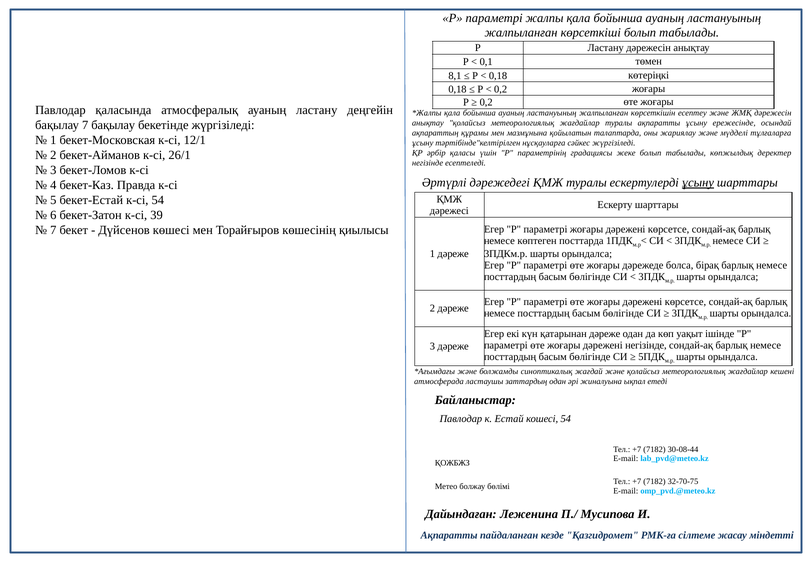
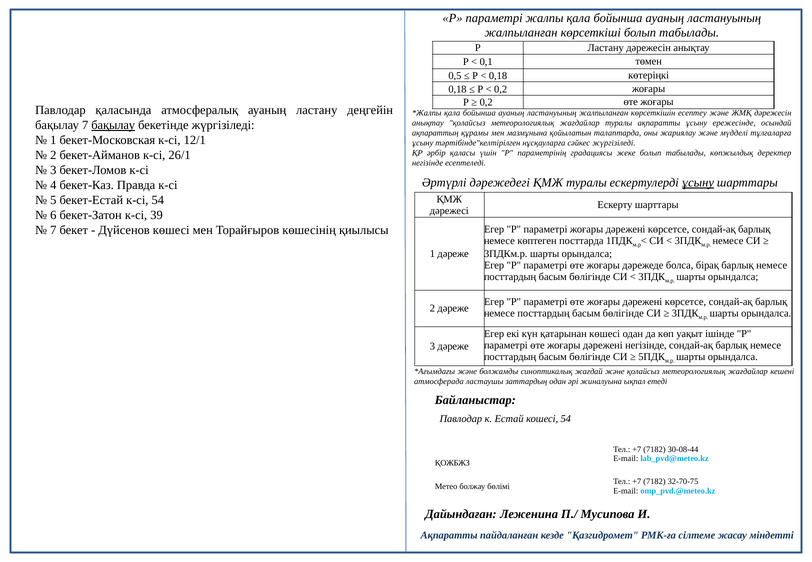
8,1: 8,1 -> 0,5
бақылау at (113, 125) underline: none -> present
қатарынан дәреже: дәреже -> көшесі
